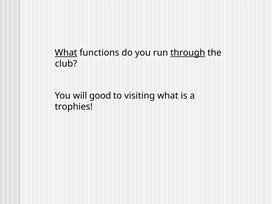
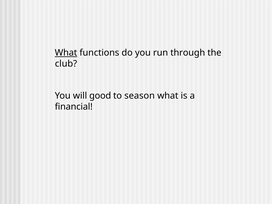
through underline: present -> none
visiting: visiting -> season
trophies: trophies -> financial
